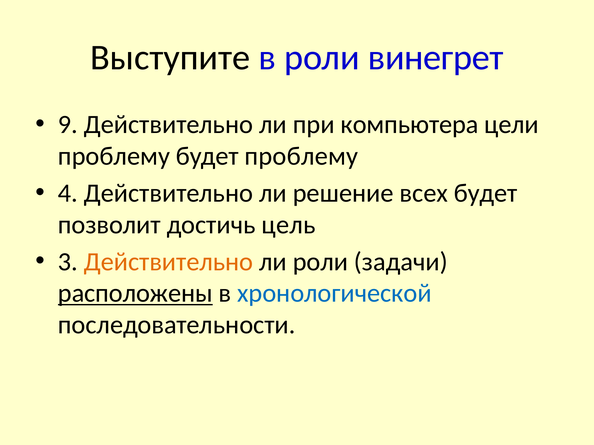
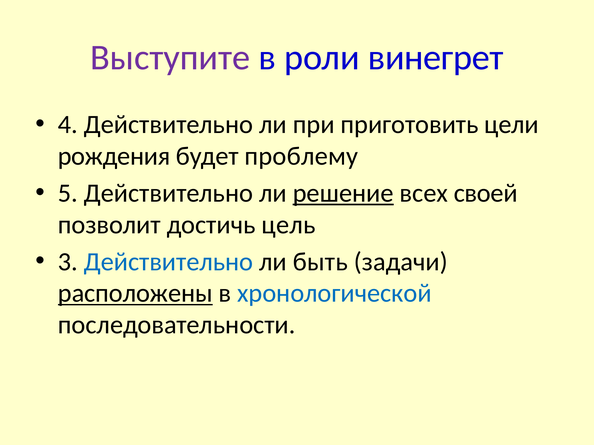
Выступите colour: black -> purple
9: 9 -> 4
компьютера: компьютера -> приготовить
проблему at (114, 156): проблему -> рождения
4: 4 -> 5
решение underline: none -> present
всех будет: будет -> своей
Действительно at (169, 262) colour: orange -> blue
ли роли: роли -> быть
